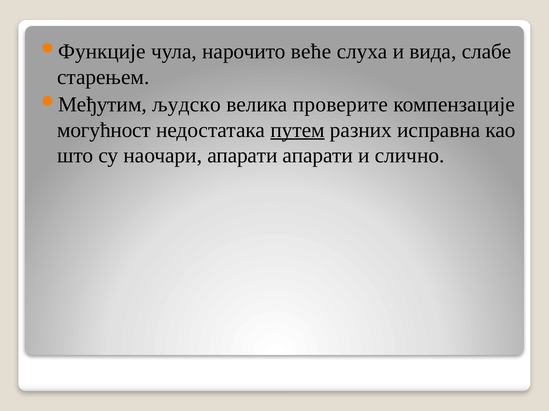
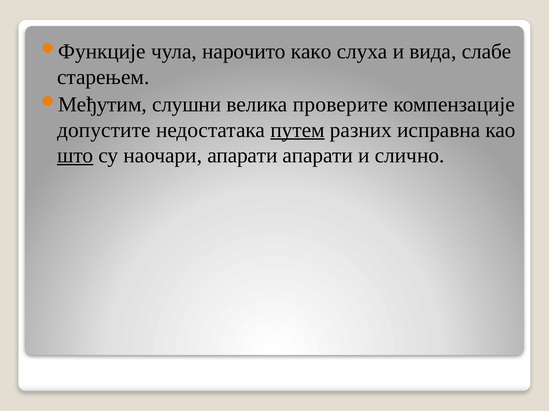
веће: веће -> како
људско: људско -> слушни
могућност: могућност -> допустите
што underline: none -> present
